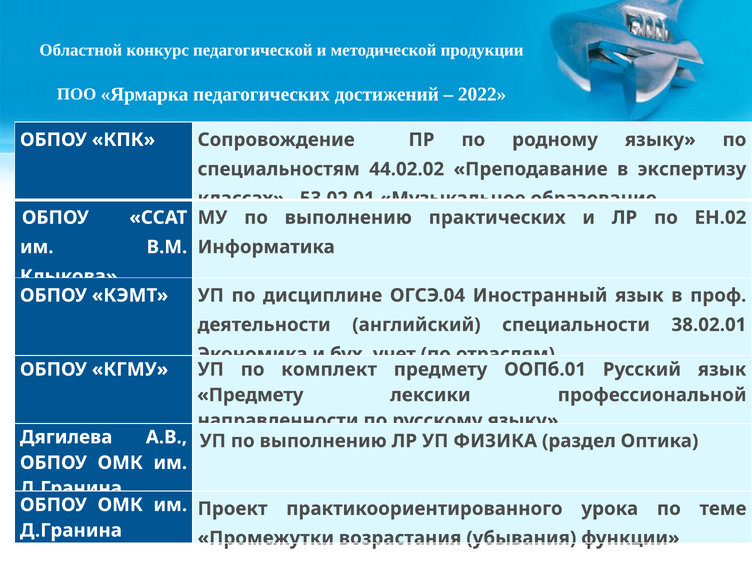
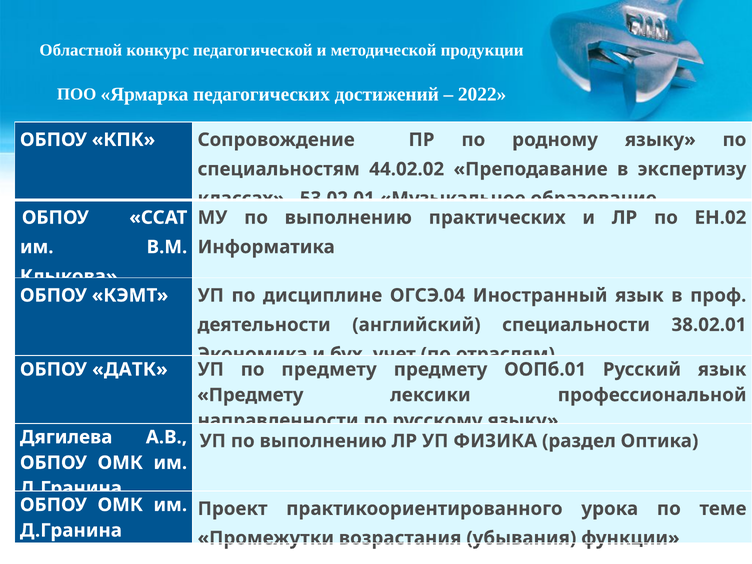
КГМУ: КГМУ -> ДАТК
по комплект: комплект -> предмету
